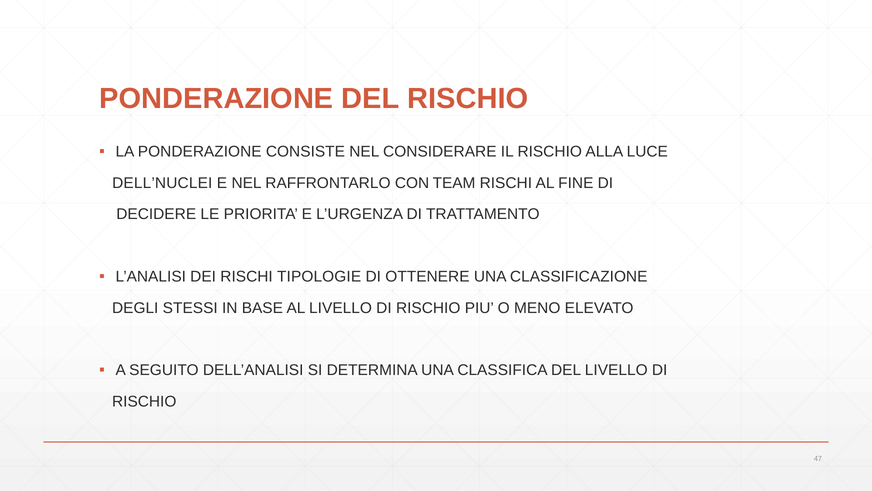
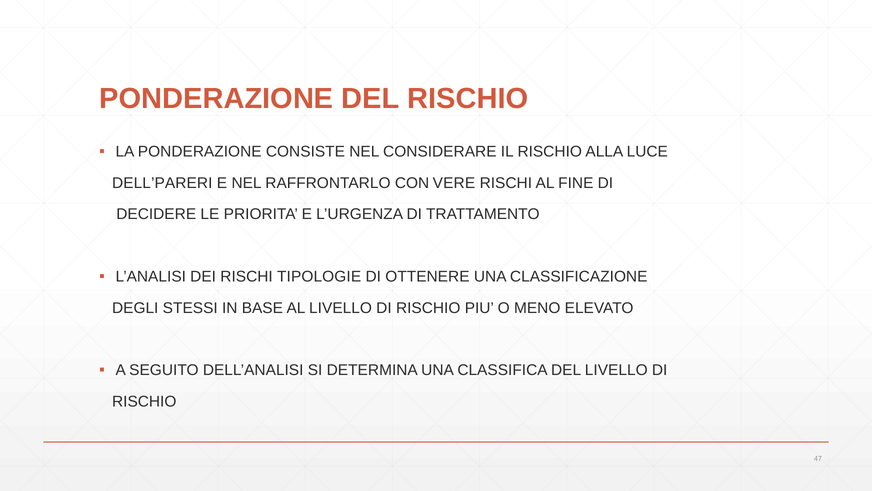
DELL’NUCLEI: DELL’NUCLEI -> DELL’PARERI
TEAM: TEAM -> VERE
